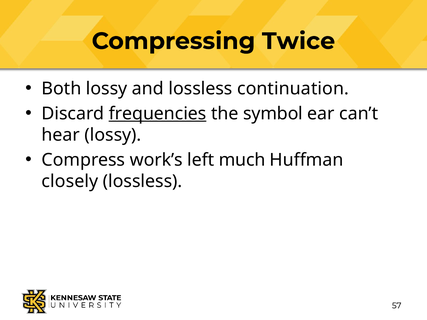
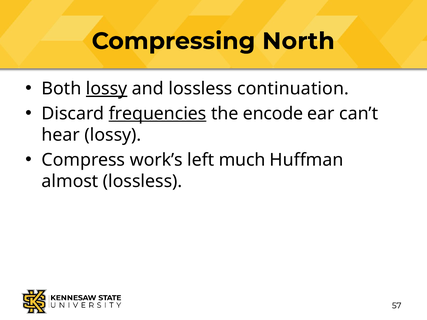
Twice: Twice -> North
lossy at (107, 89) underline: none -> present
symbol: symbol -> encode
closely: closely -> almost
